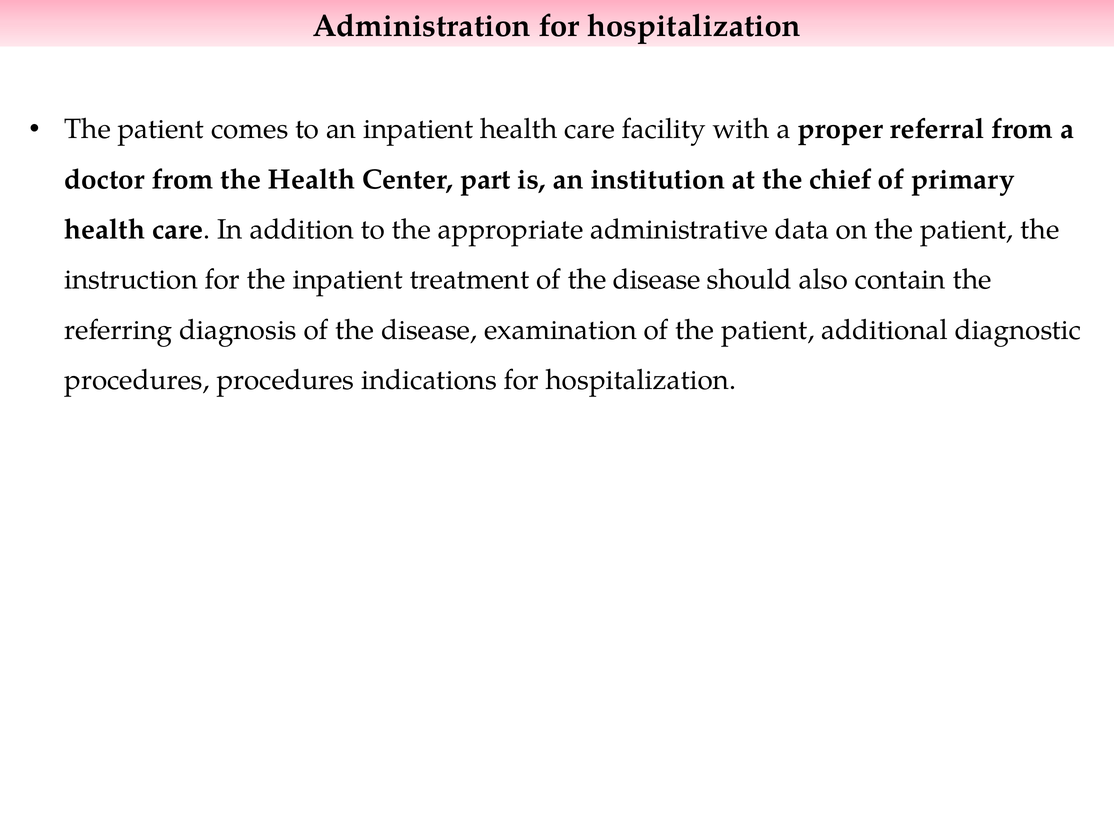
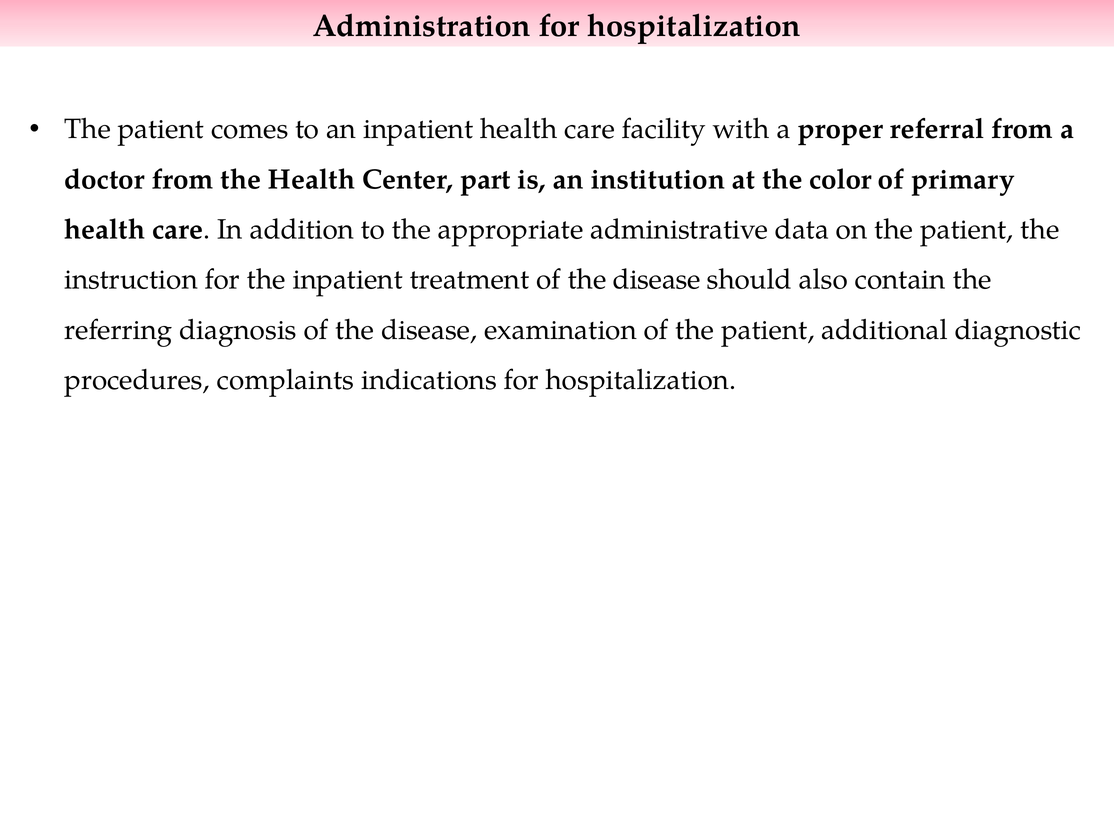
chief: chief -> color
procedures procedures: procedures -> complaints
